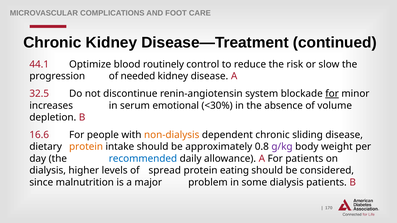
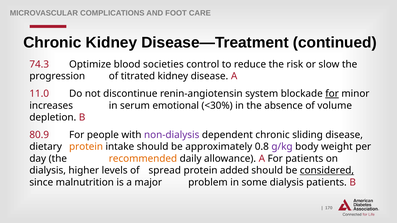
44.1: 44.1 -> 74.3
routinely: routinely -> societies
needed: needed -> titrated
32.5: 32.5 -> 11.0
16.6: 16.6 -> 80.9
non-dialysis colour: orange -> purple
recommended colour: blue -> orange
eating: eating -> added
considered underline: none -> present
